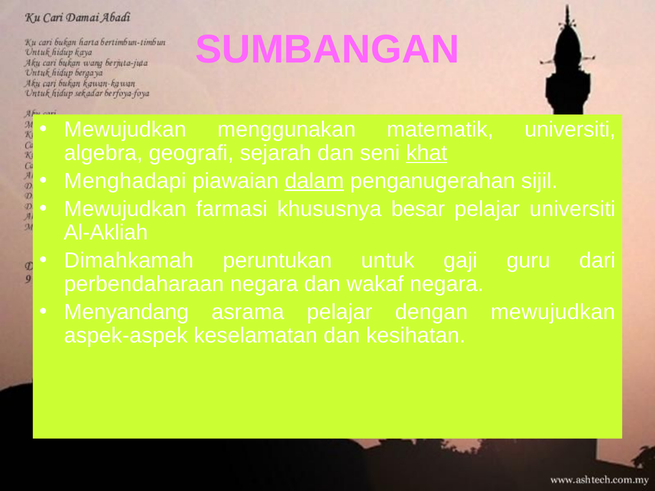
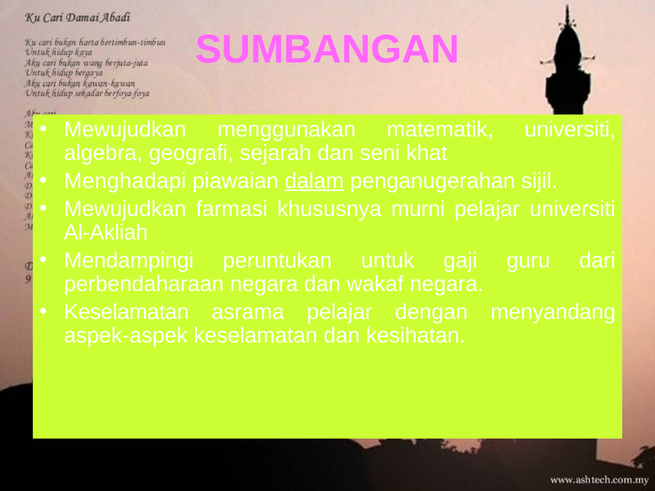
khat underline: present -> none
besar: besar -> murni
Dimahkamah: Dimahkamah -> Mendampingi
Menyandang at (126, 312): Menyandang -> Keselamatan
dengan mewujudkan: mewujudkan -> menyandang
